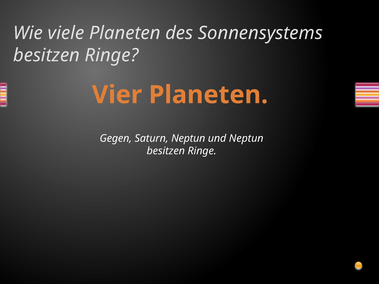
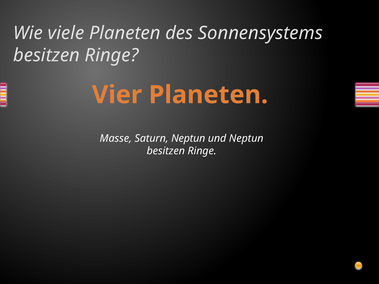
Gegen: Gegen -> Masse
